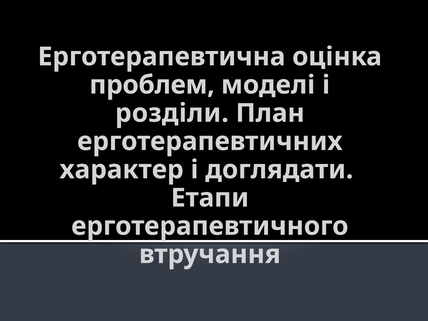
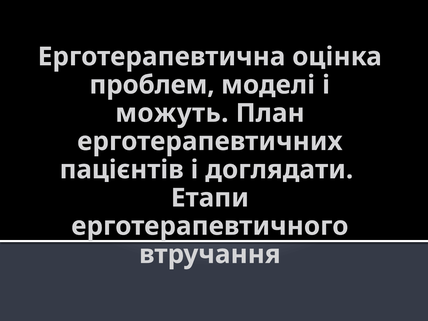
розділи: розділи -> можуть
характер: характер -> пацієнтів
